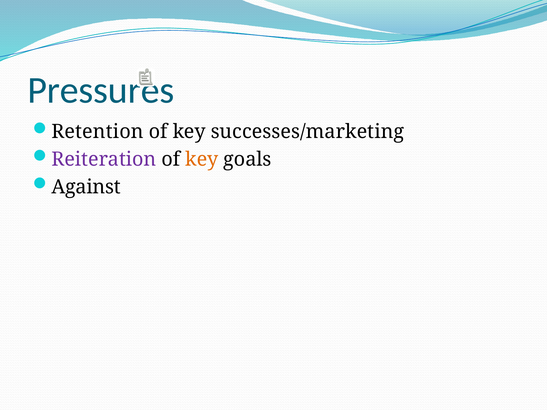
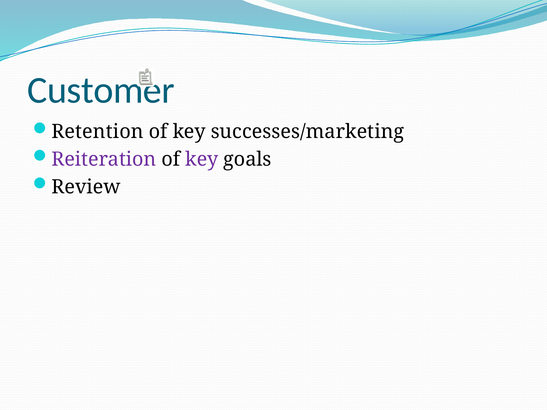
Pressures: Pressures -> Customer
key at (202, 159) colour: orange -> purple
Against: Against -> Review
